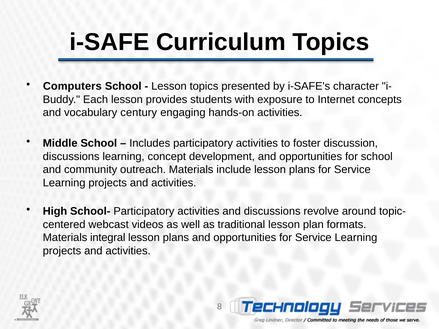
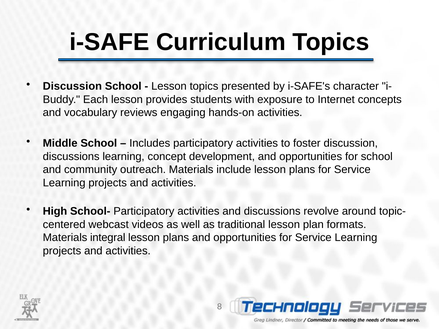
Computers at (72, 86): Computers -> Discussion
century: century -> reviews
